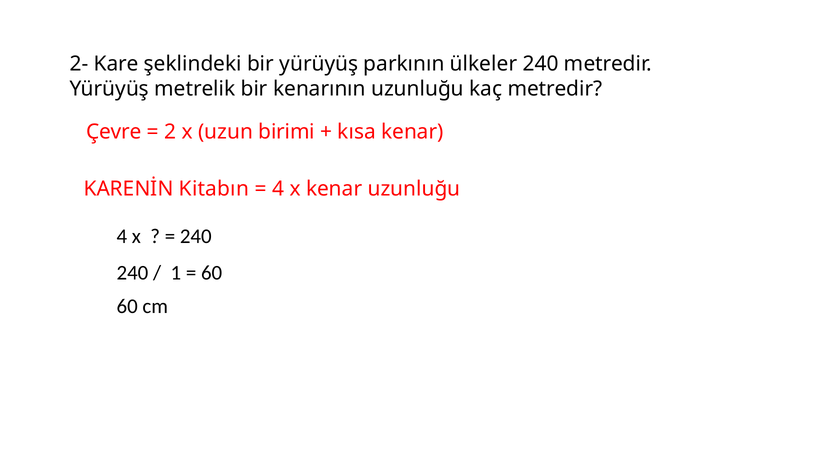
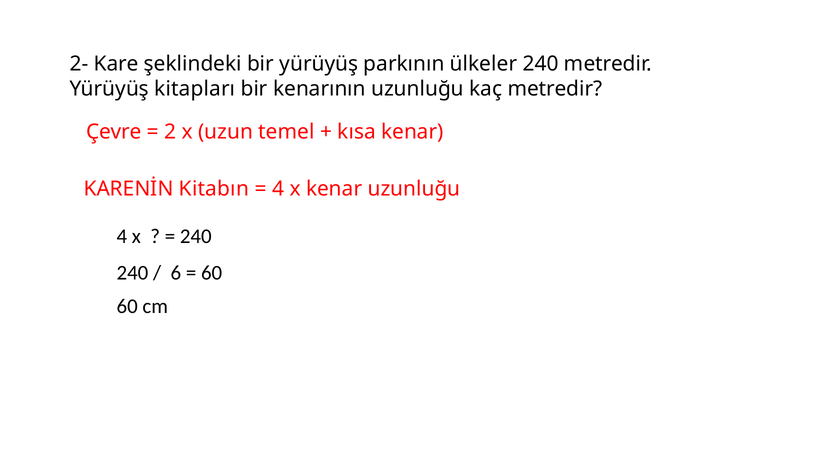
metrelik: metrelik -> kitapları
birimi: birimi -> temel
1: 1 -> 6
